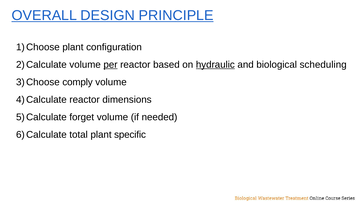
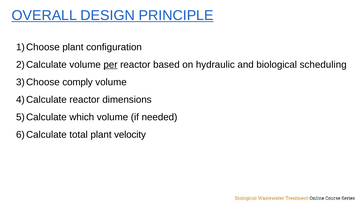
hydraulic underline: present -> none
forget: forget -> which
specific: specific -> velocity
